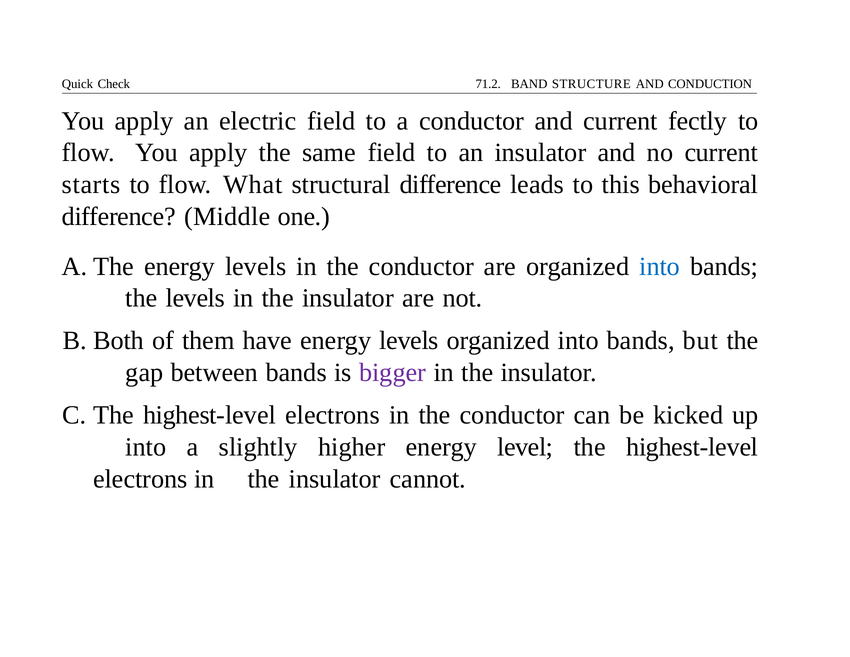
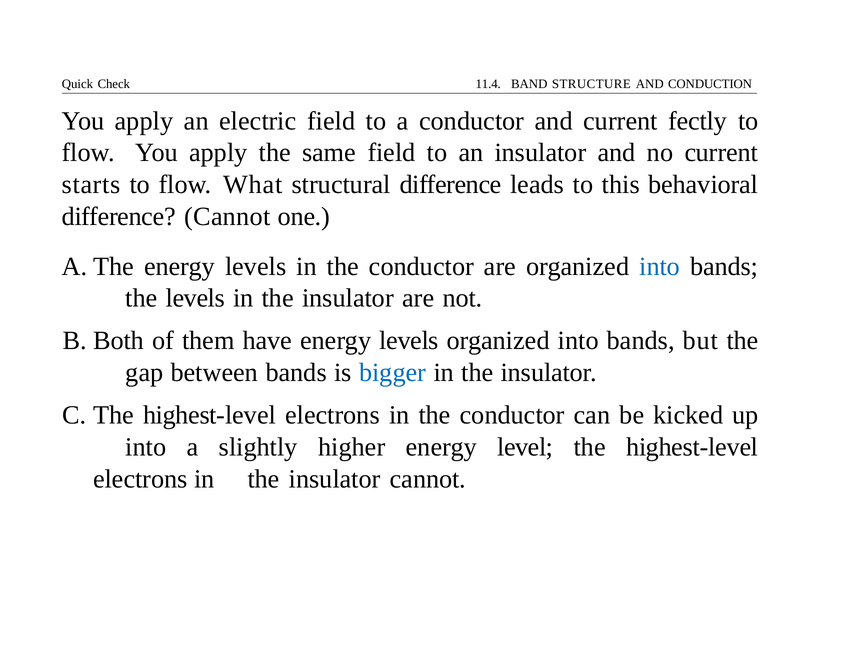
71.2: 71.2 -> 11.4
difference Middle: Middle -> Cannot
bigger colour: purple -> blue
